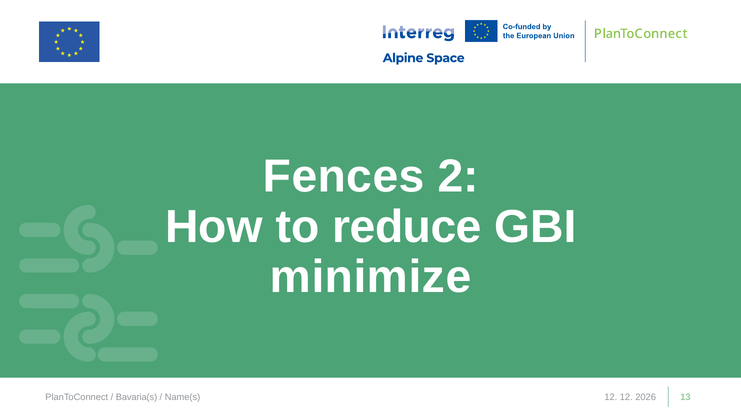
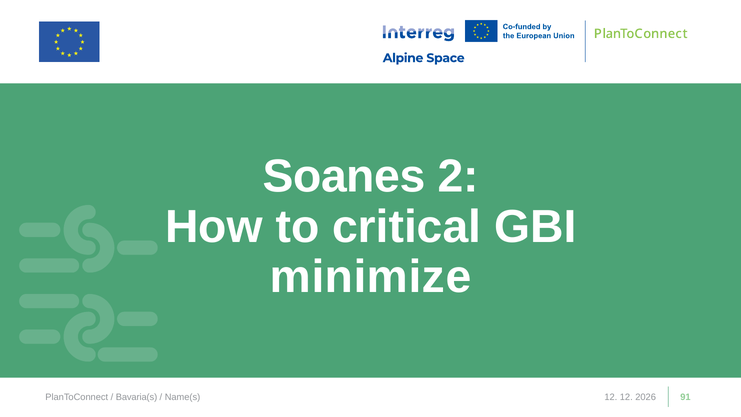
Fences: Fences -> Soanes
reduce: reduce -> critical
13: 13 -> 91
